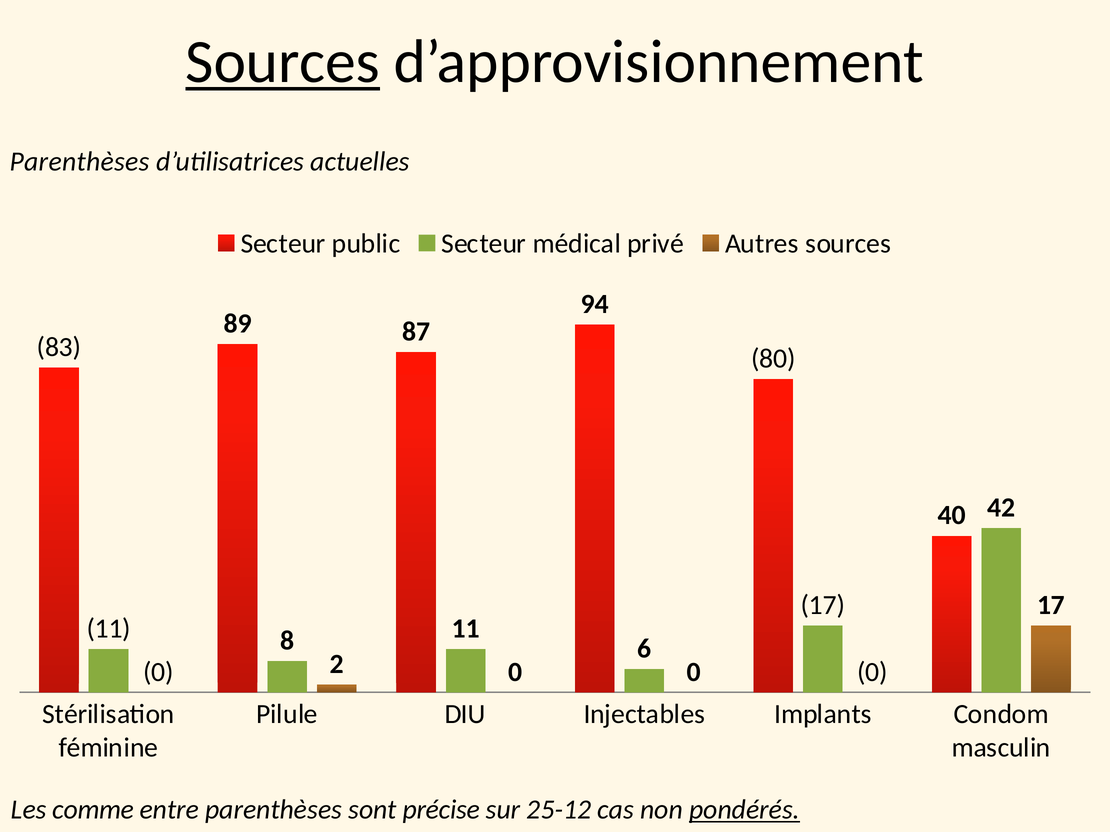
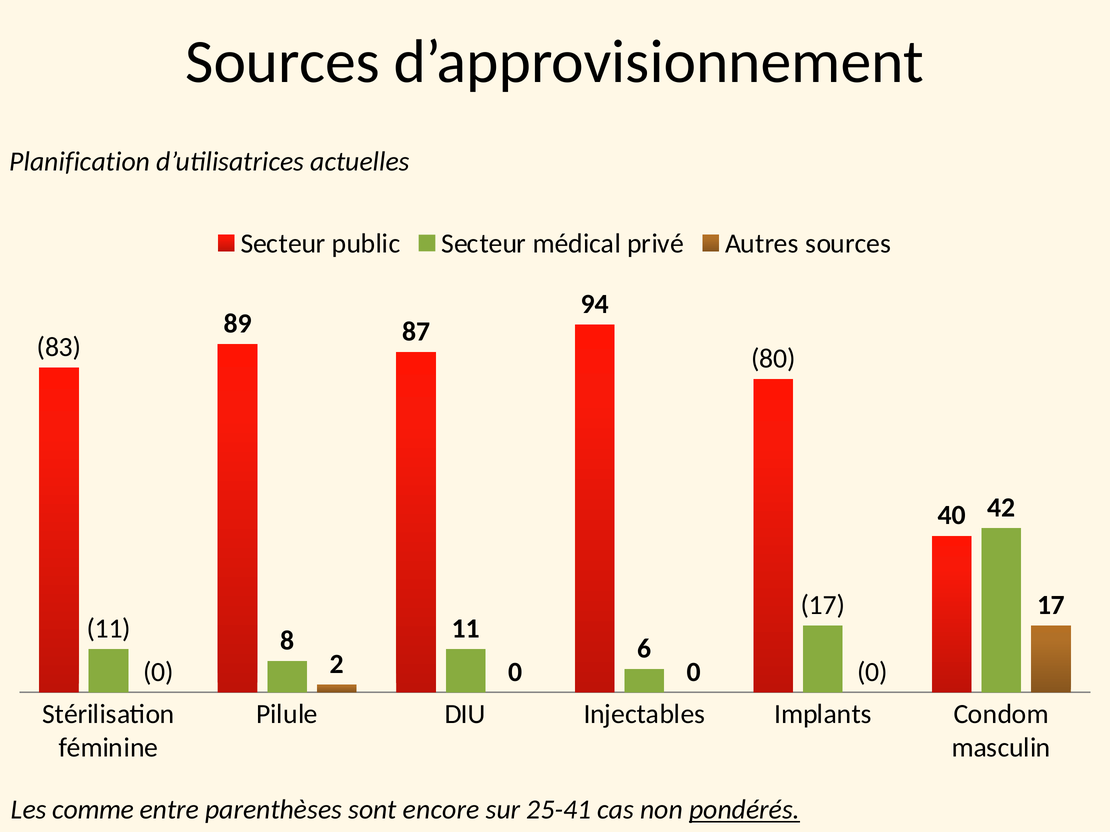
Sources at (283, 62) underline: present -> none
Parenthèses at (80, 162): Parenthèses -> Planification
précise: précise -> encore
25-12: 25-12 -> 25-41
